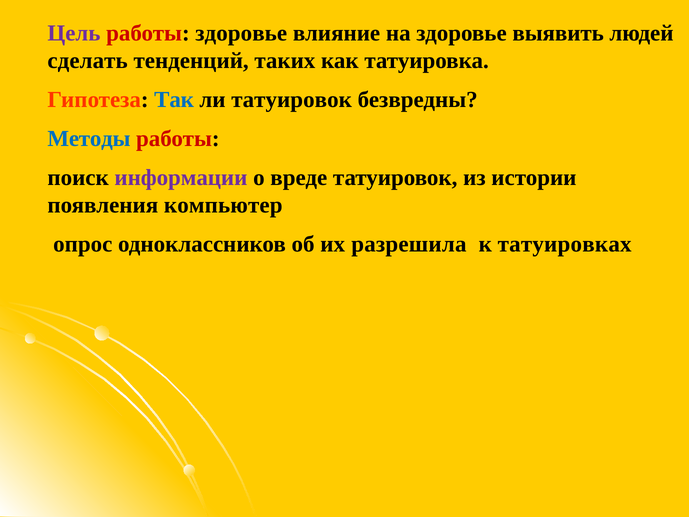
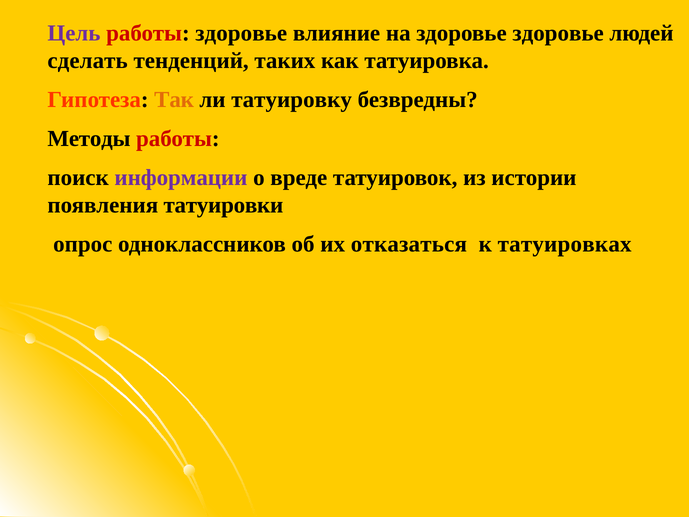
здоровье выявить: выявить -> здоровье
Так colour: blue -> orange
ли татуировок: татуировок -> татуировку
Методы colour: blue -> black
компьютер: компьютер -> татуировки
разрешила: разрешила -> отказаться
